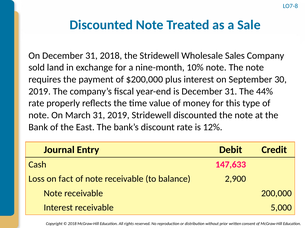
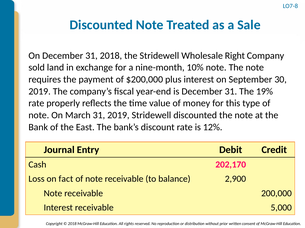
Sales: Sales -> Right
44%: 44% -> 19%
147,633: 147,633 -> 202,170
